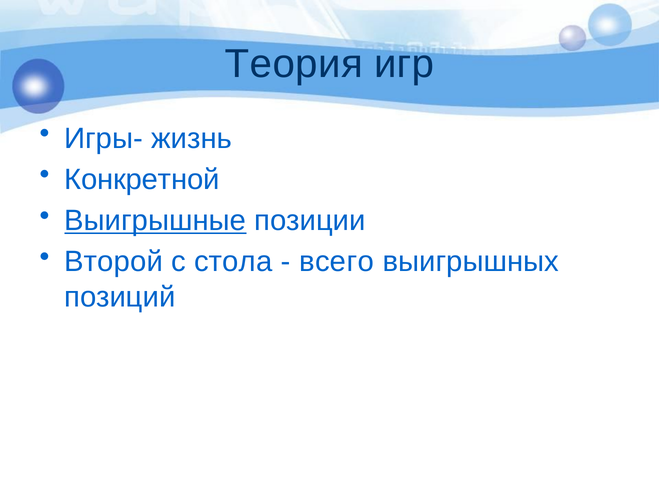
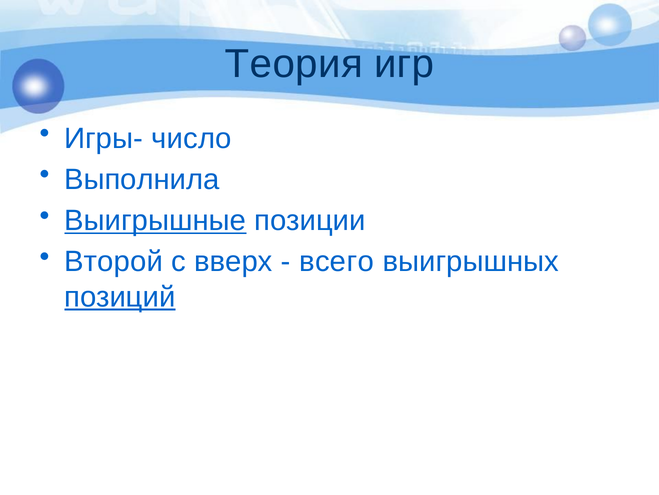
жизнь: жизнь -> число
Конкретной: Конкретной -> Выполнила
стола: стола -> вверх
позиций underline: none -> present
